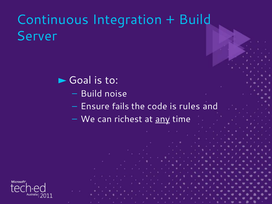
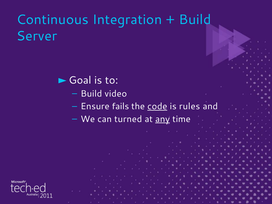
noise: noise -> video
code underline: none -> present
richest: richest -> turned
